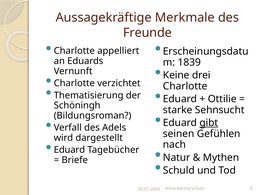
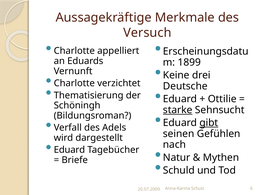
Freunde: Freunde -> Versuch
1839: 1839 -> 1899
Charlotte at (185, 86): Charlotte -> Deutsche
starke underline: none -> present
